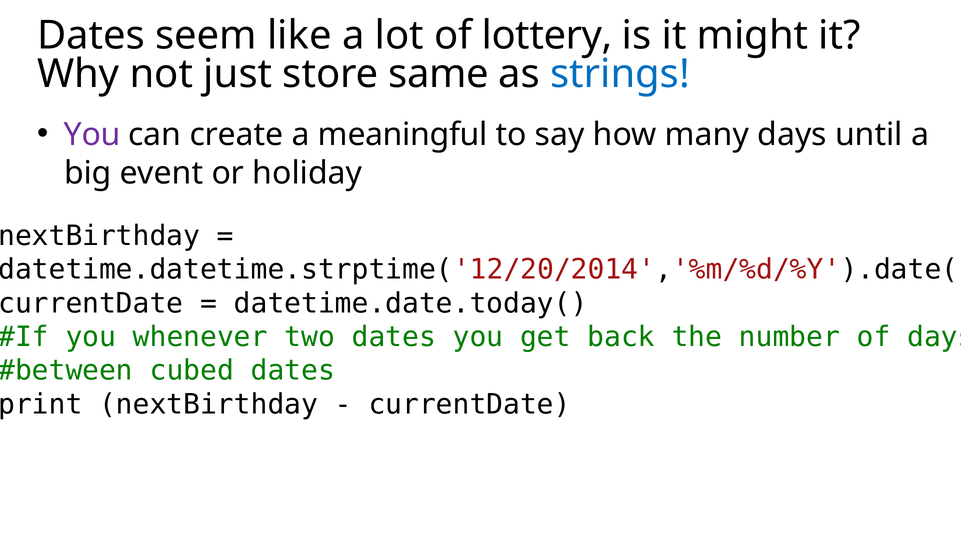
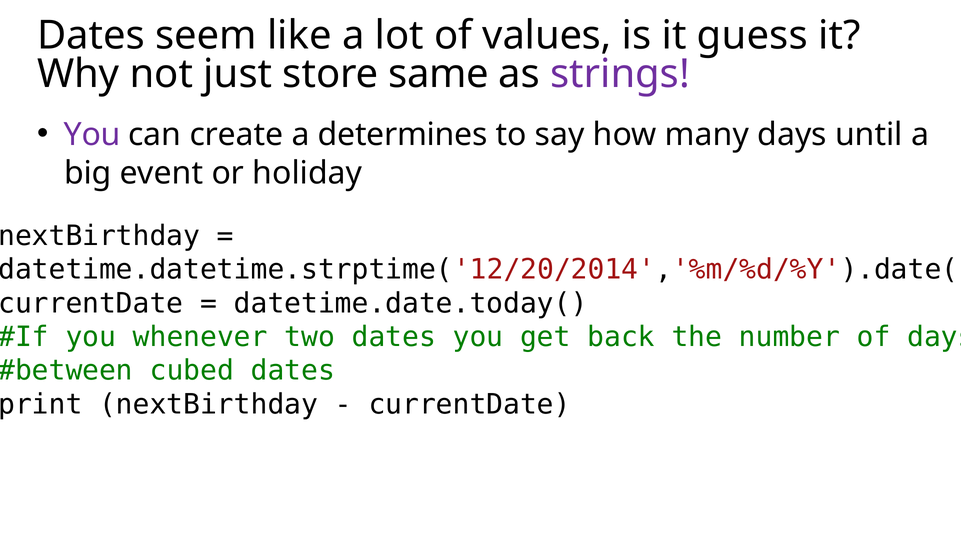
lottery: lottery -> values
might: might -> guess
strings colour: blue -> purple
meaningful: meaningful -> determines
